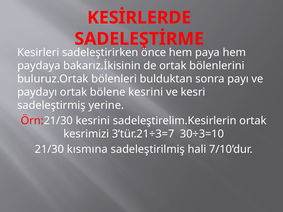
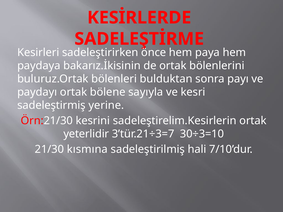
bölene kesrini: kesrini -> sayıyla
kesrimizi: kesrimizi -> yeterlidir
